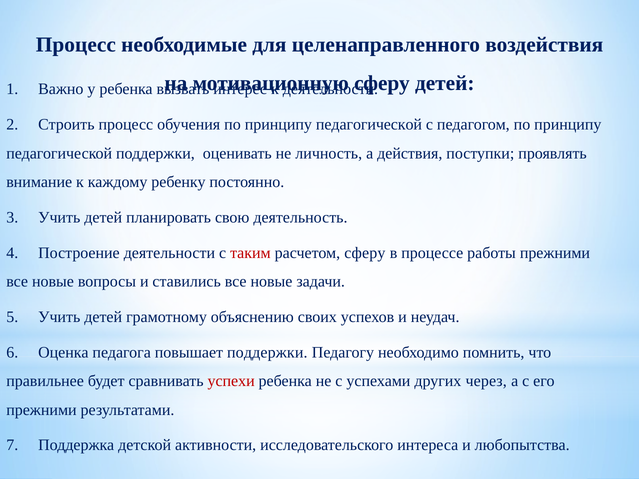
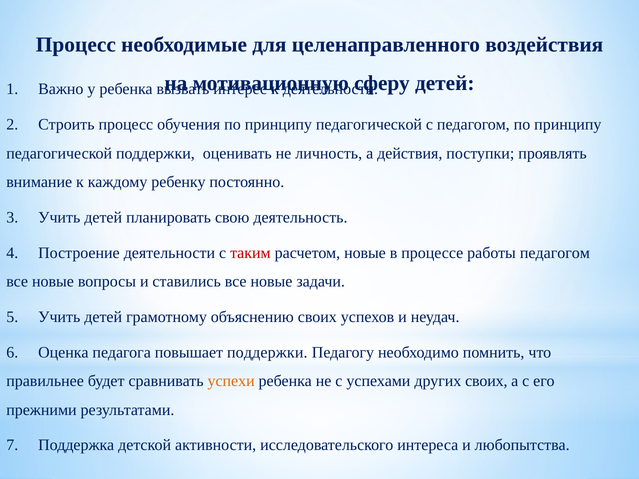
расчетом сферу: сферу -> новые
работы прежними: прежними -> педагогом
успехи colour: red -> orange
других через: через -> своих
